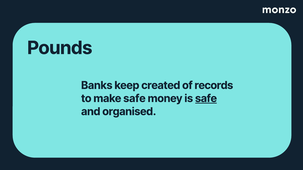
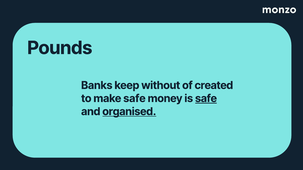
created: created -> without
records: records -> created
organised underline: none -> present
